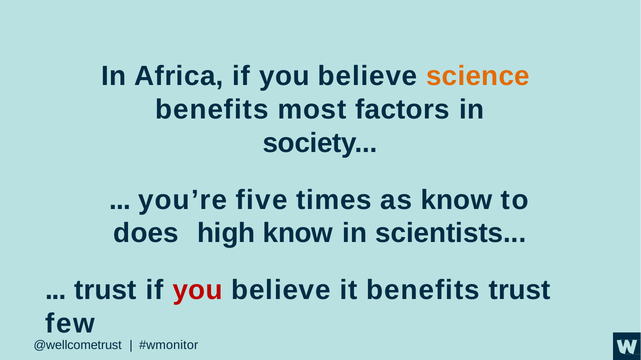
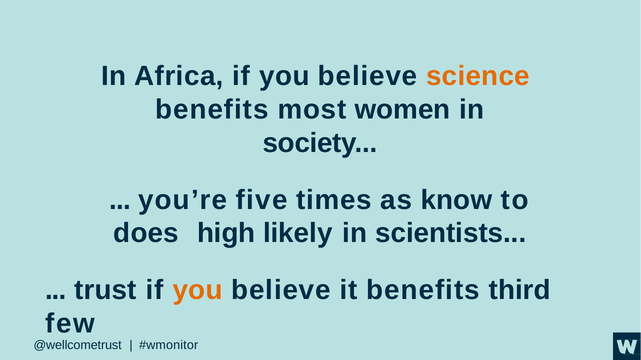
factors: factors -> women
high know: know -> likely
you at (198, 290) colour: red -> orange
benefits trust: trust -> third
